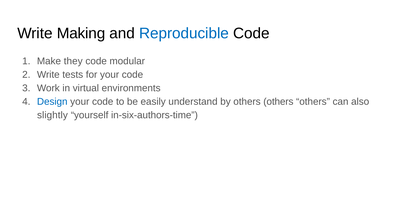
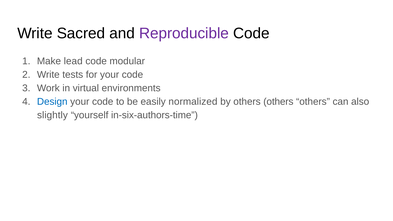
Making: Making -> Sacred
Reproducible colour: blue -> purple
they: they -> lead
understand: understand -> normalized
